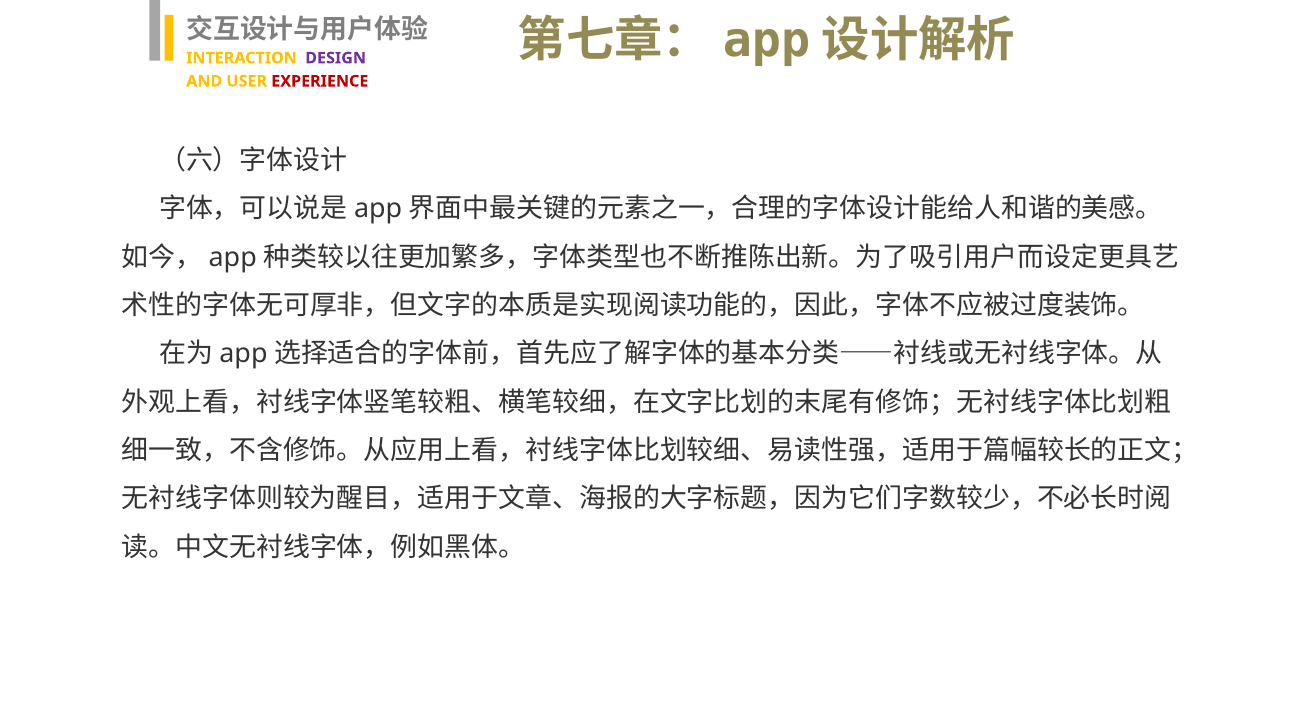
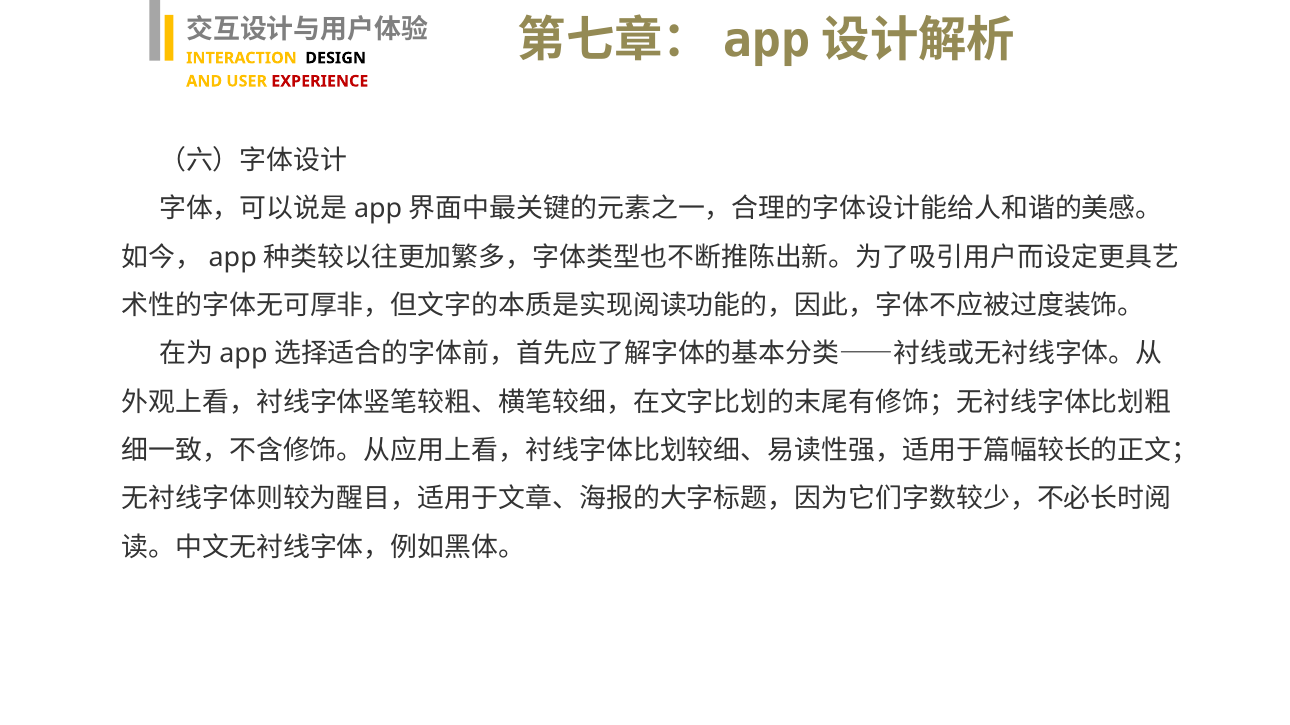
DESIGN colour: purple -> black
